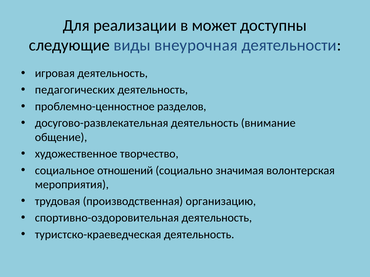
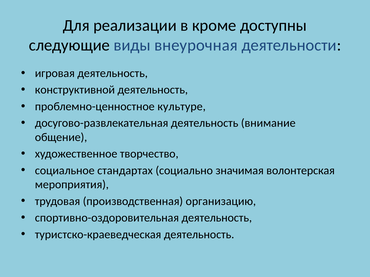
может: может -> кроме
педагогических: педагогических -> конструктивной
разделов: разделов -> культуре
отношений: отношений -> стандартах
